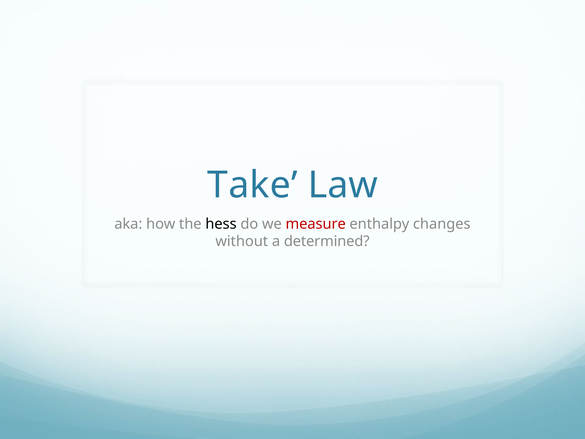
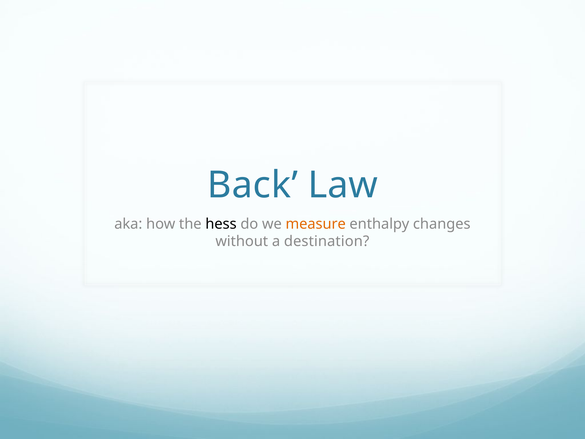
Take: Take -> Back
measure colour: red -> orange
determined: determined -> destination
